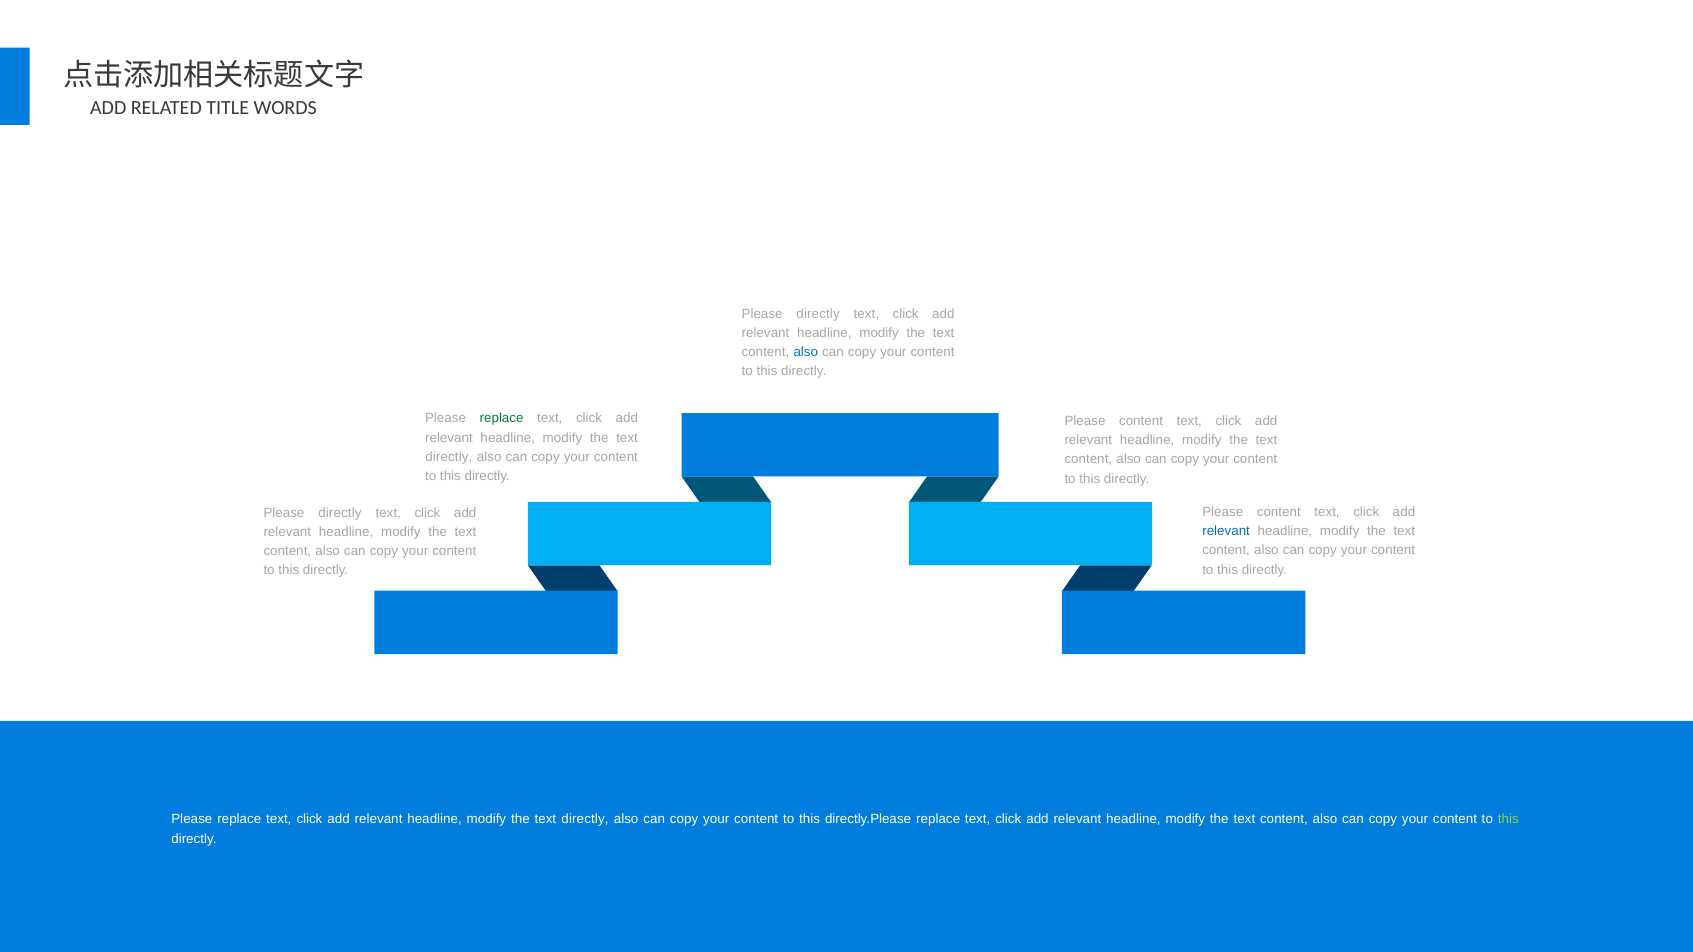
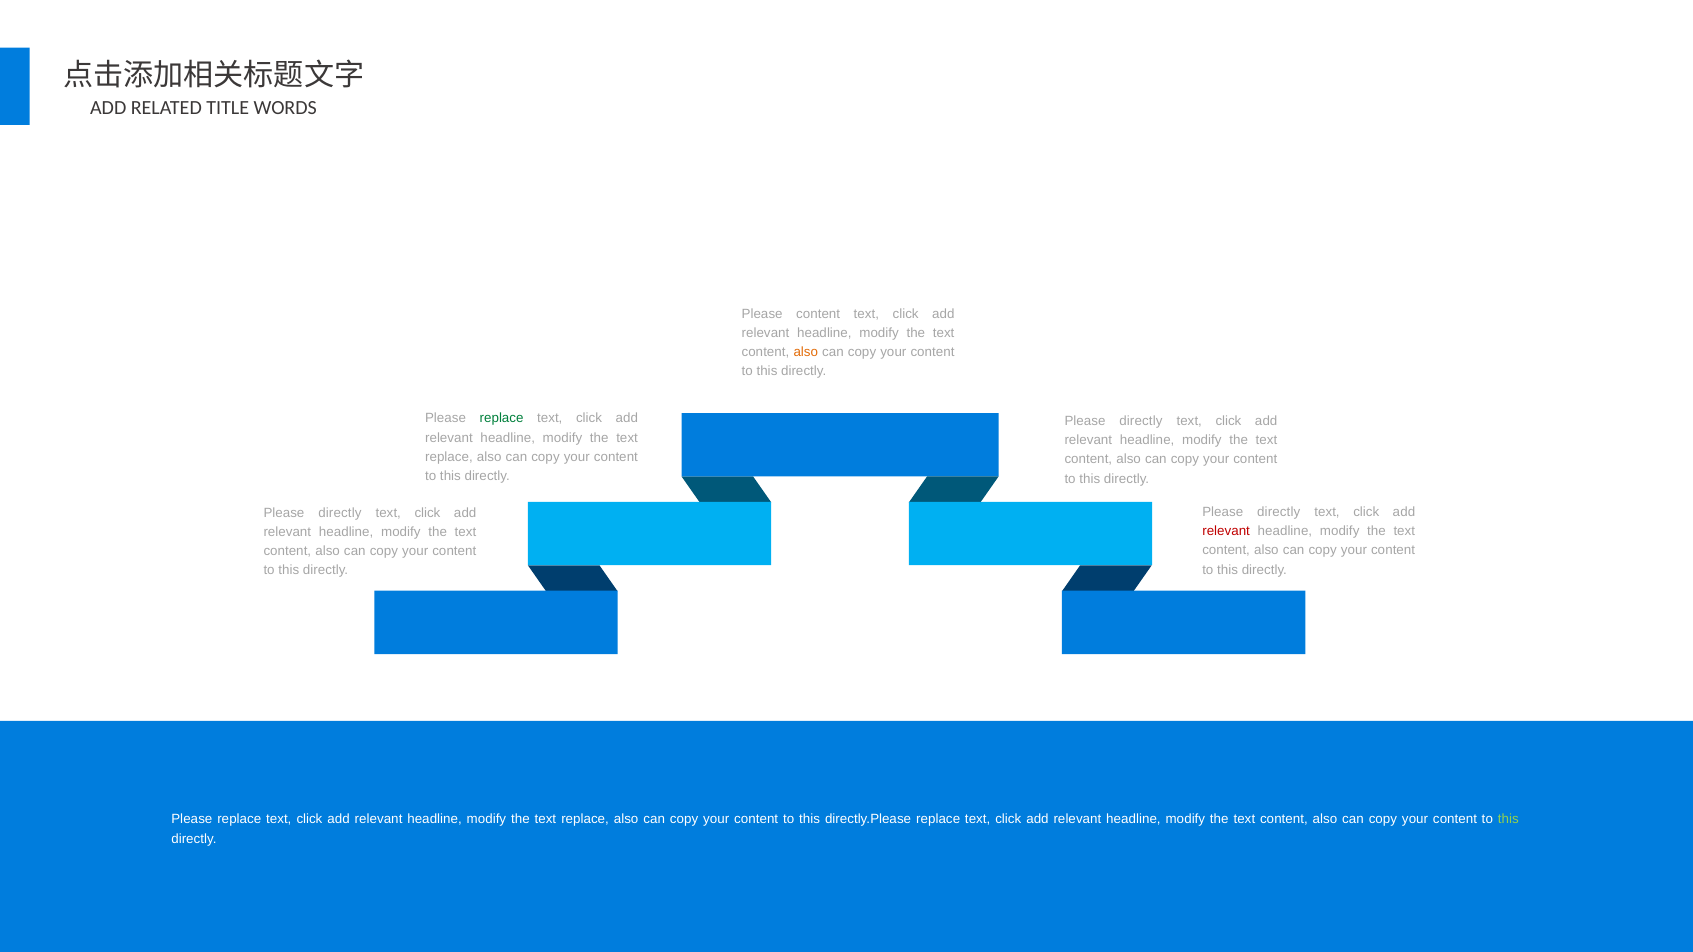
directly at (818, 314): directly -> content
also at (806, 352) colour: blue -> orange
content at (1141, 421): content -> directly
directly at (449, 457): directly -> replace
content at (1279, 512): content -> directly
relevant at (1226, 531) colour: blue -> red
directly at (585, 820): directly -> replace
